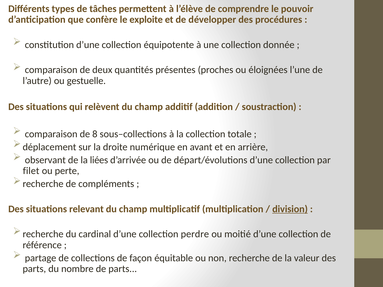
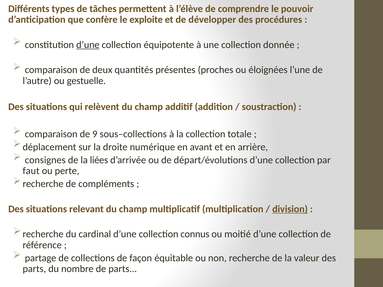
d’une at (88, 45) underline: none -> present
8: 8 -> 9
observant: observant -> consignes
filet: filet -> faut
perdre: perdre -> connus
